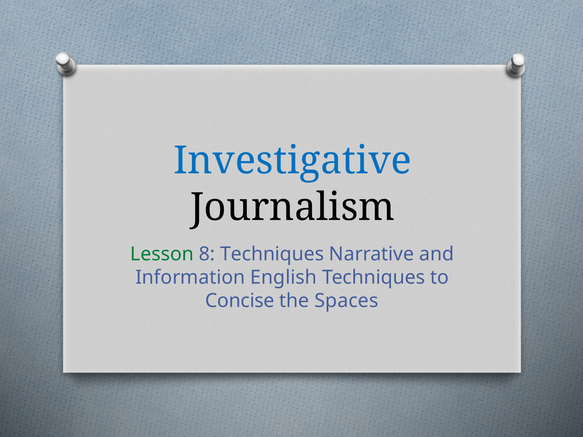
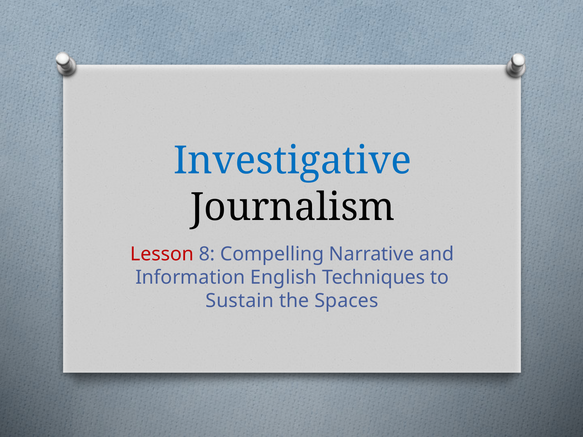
Lesson colour: green -> red
8 Techniques: Techniques -> Compelling
Concise: Concise -> Sustain
